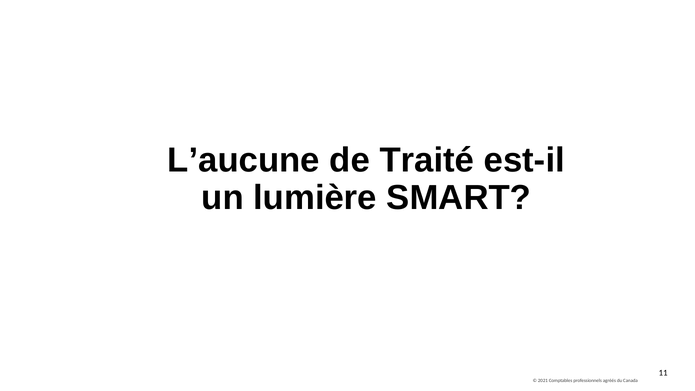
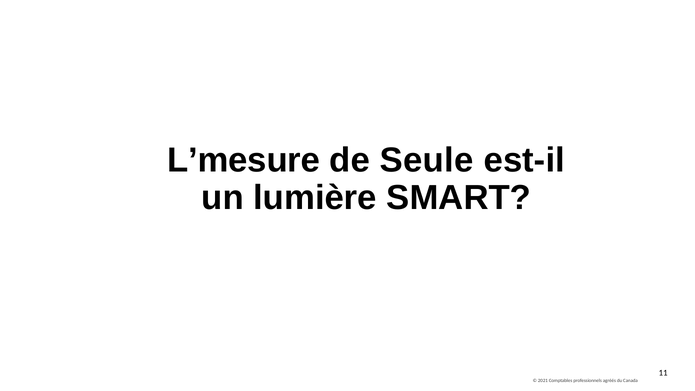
L’aucune: L’aucune -> L’mesure
Traité: Traité -> Seule
